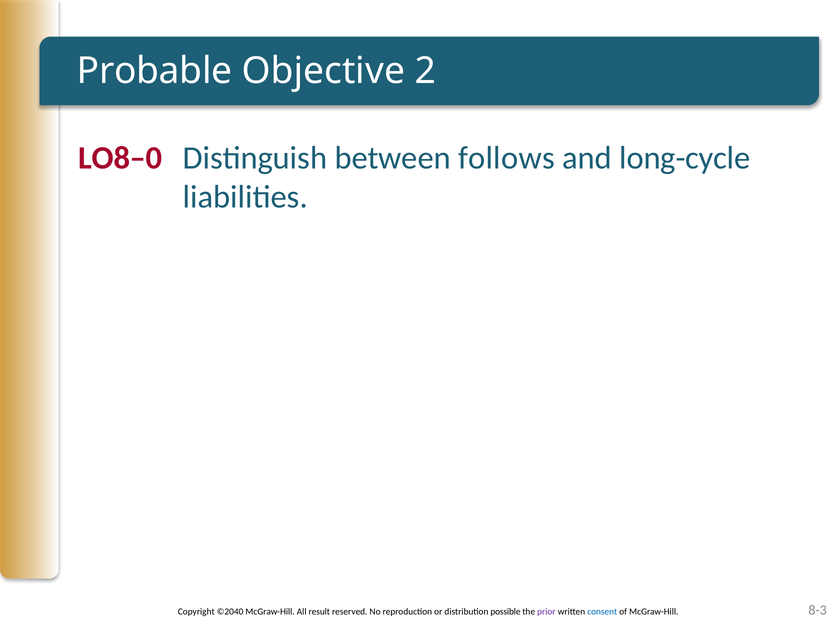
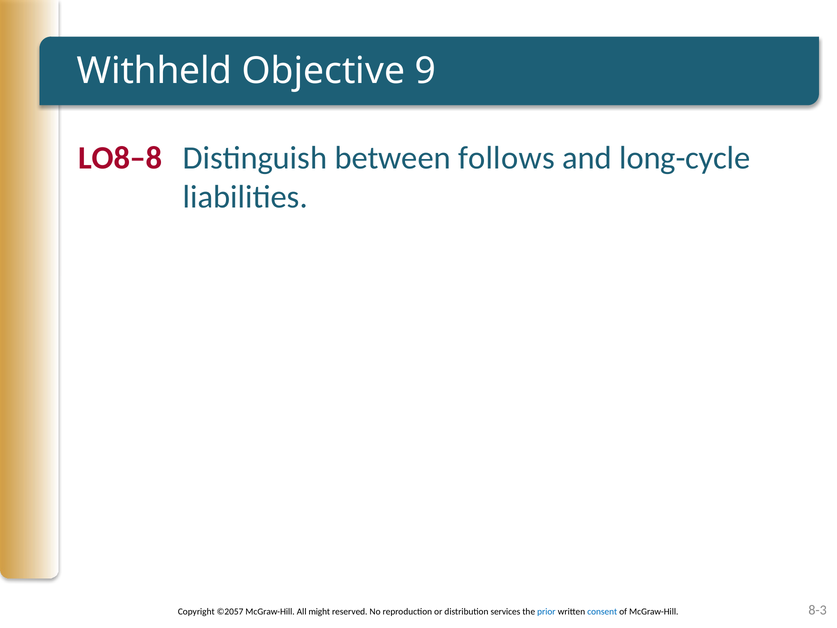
Probable: Probable -> Withheld
2: 2 -> 9
LO8–0: LO8–0 -> LO8–8
©2040: ©2040 -> ©2057
result: result -> might
possible: possible -> services
prior colour: purple -> blue
